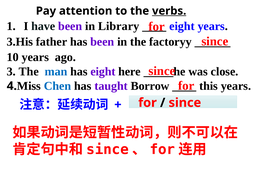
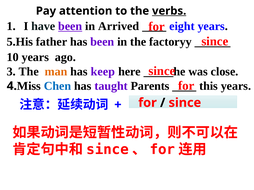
been at (70, 26) underline: none -> present
Library: Library -> Arrived
3.His: 3.His -> 5.His
man colour: blue -> orange
has eight: eight -> keep
Borrow: Borrow -> Parents
